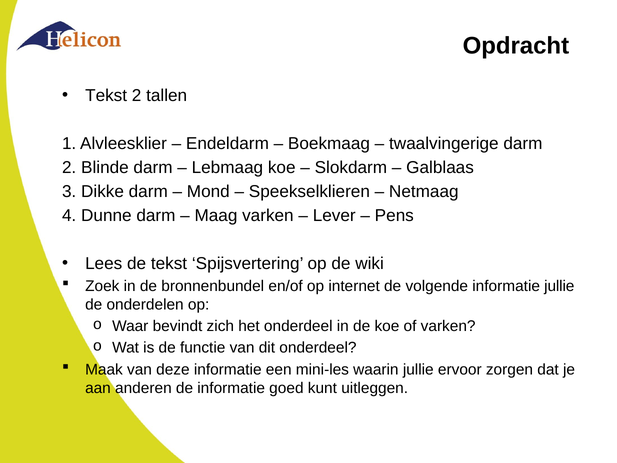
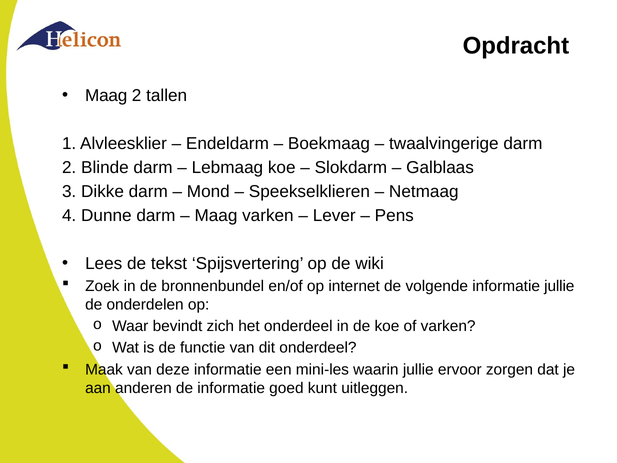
Tekst at (106, 95): Tekst -> Maag
